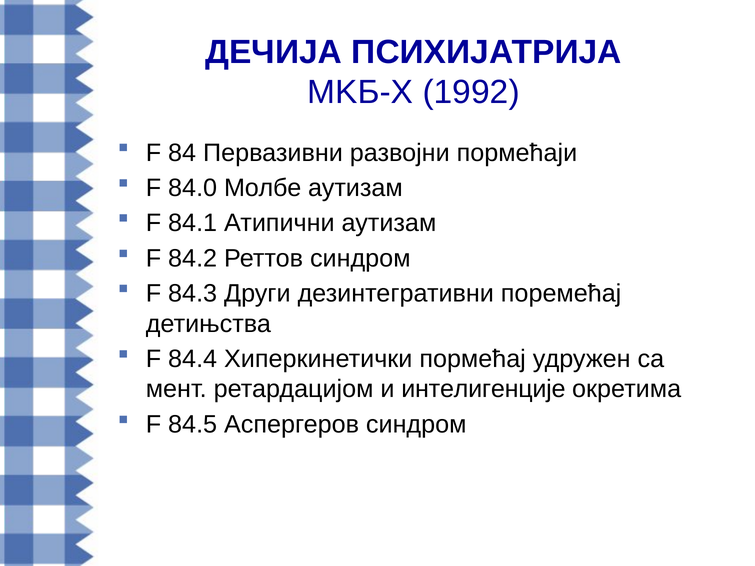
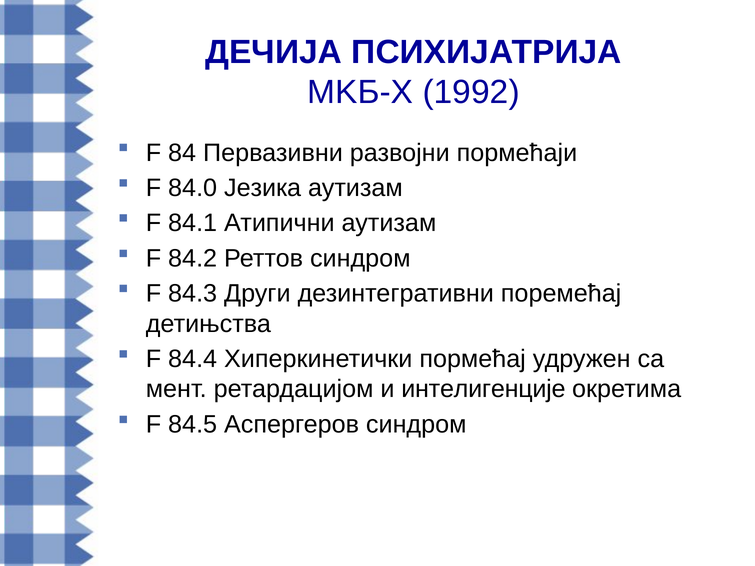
Молбе: Молбе -> Језика
